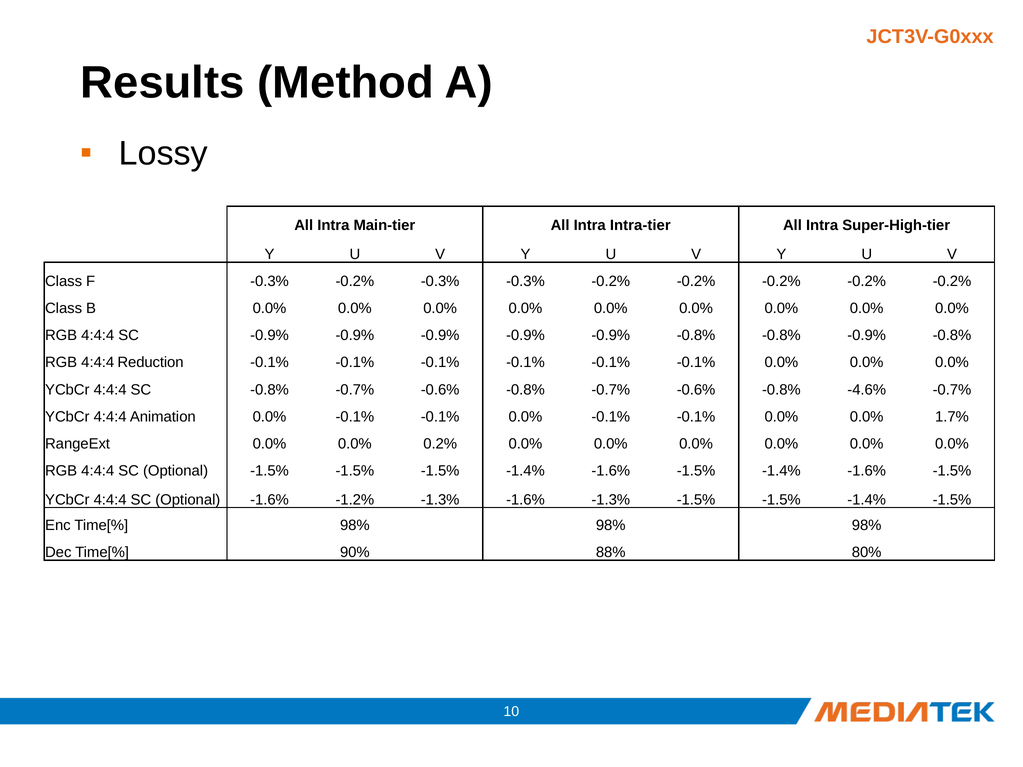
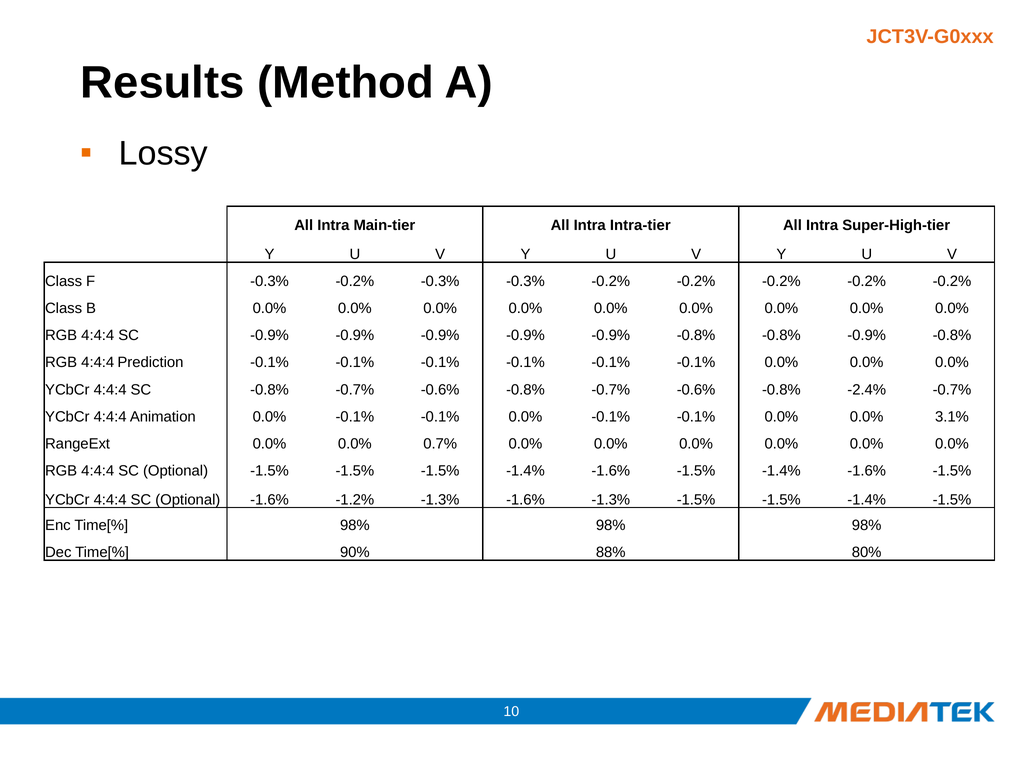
Reduction: Reduction -> Prediction
-4.6%: -4.6% -> -2.4%
1.7%: 1.7% -> 3.1%
0.2%: 0.2% -> 0.7%
